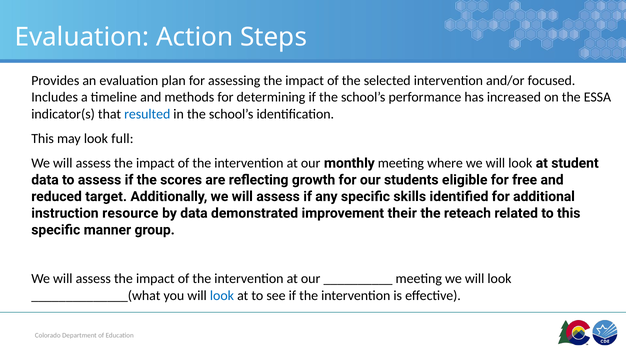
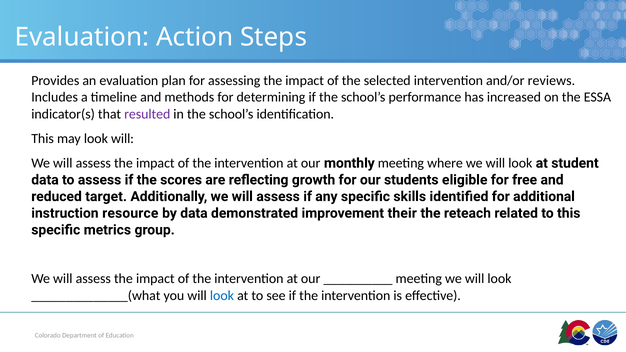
focused: focused -> reviews
resulted colour: blue -> purple
look full: full -> will
manner: manner -> metrics
